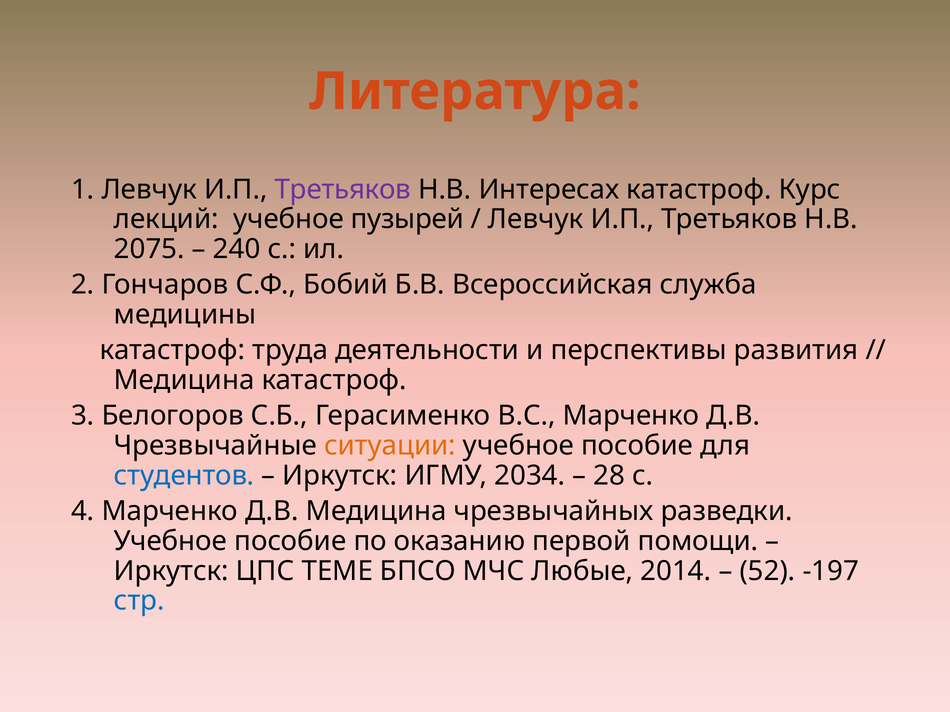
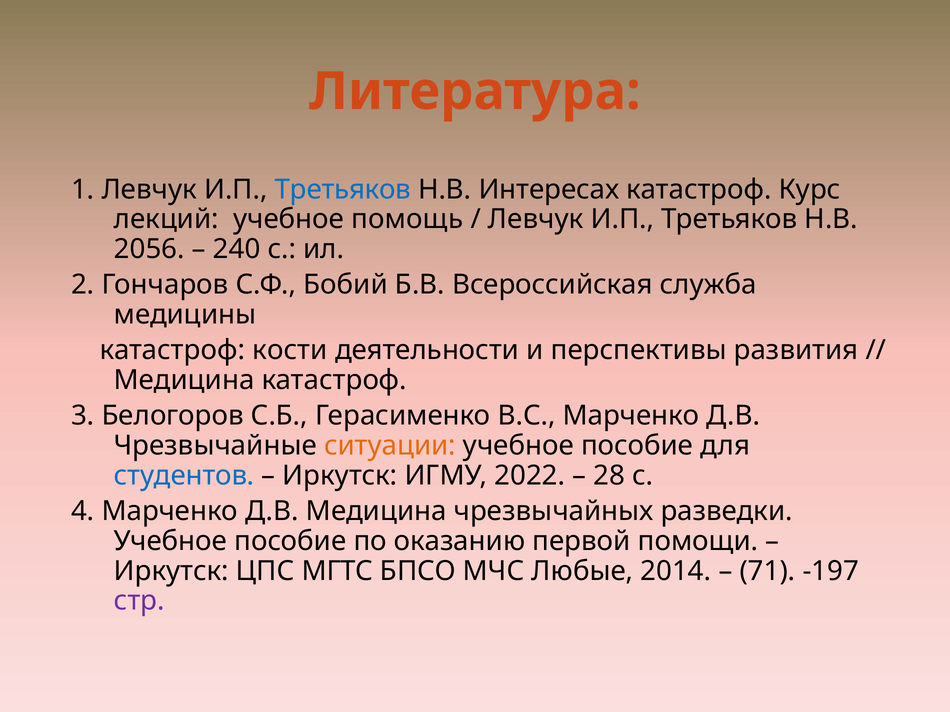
Третьяков at (343, 189) colour: purple -> blue
пузырей: пузырей -> помощь
2075: 2075 -> 2056
труда: труда -> кости
2034: 2034 -> 2022
ТЕМЕ: ТЕМЕ -> МГТС
52: 52 -> 71
стр colour: blue -> purple
